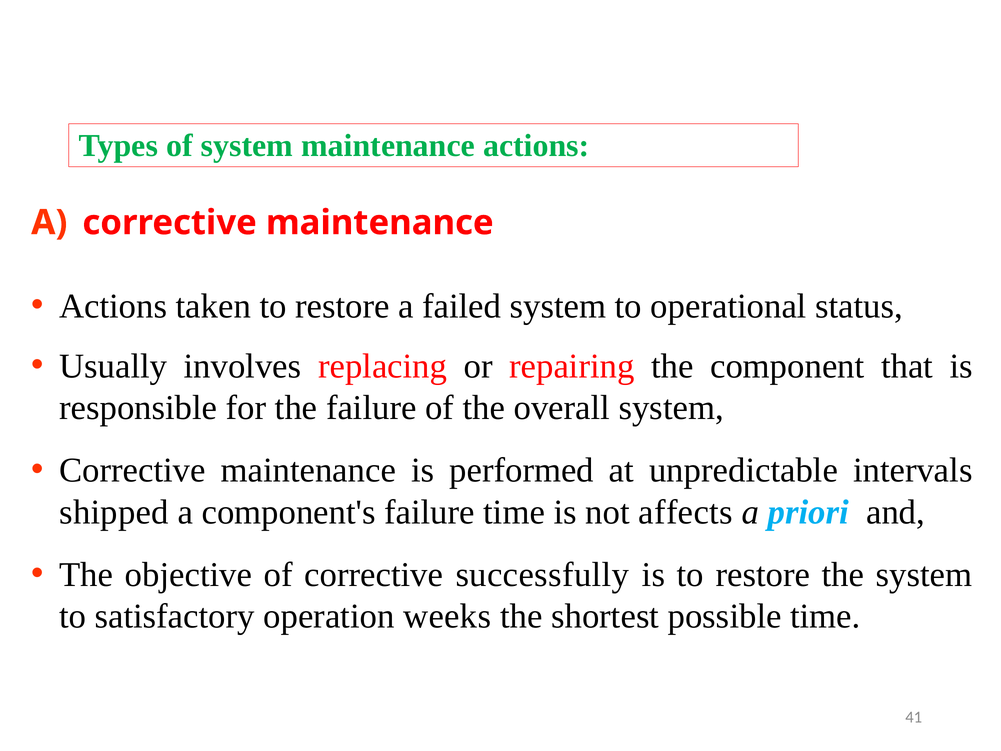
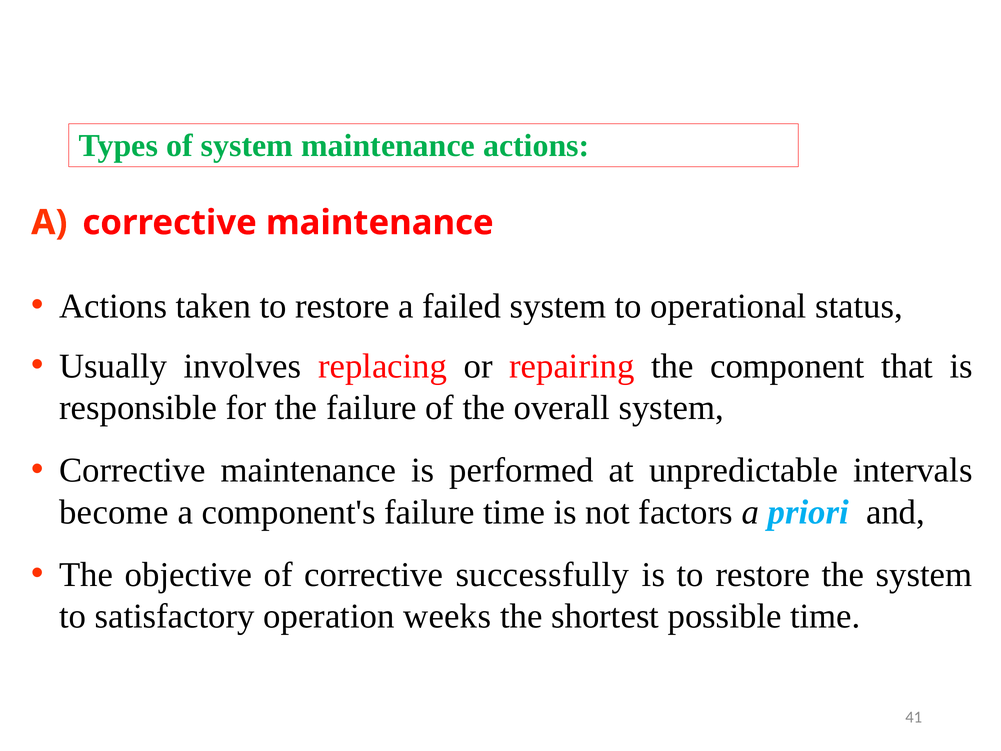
shipped: shipped -> become
affects: affects -> factors
